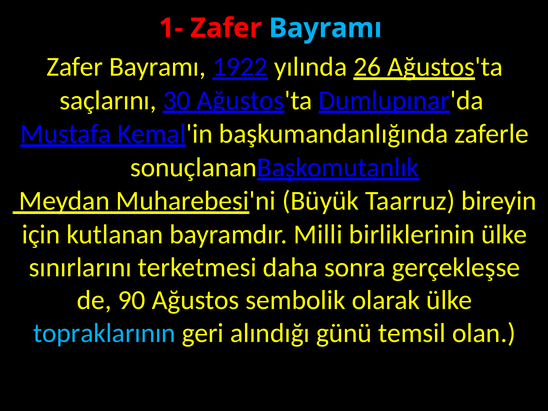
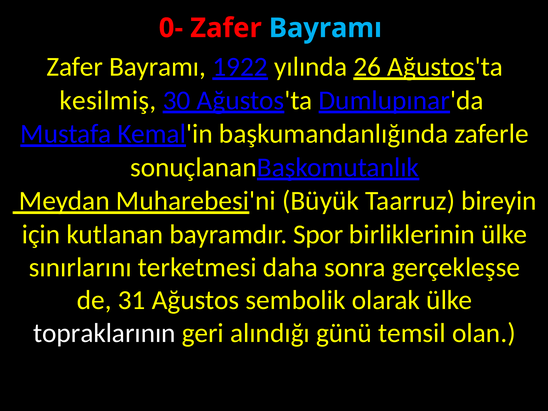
1-: 1- -> 0-
saçlarını: saçlarını -> kesilmiş
Milli: Milli -> Spor
90: 90 -> 31
topraklarının colour: light blue -> white
